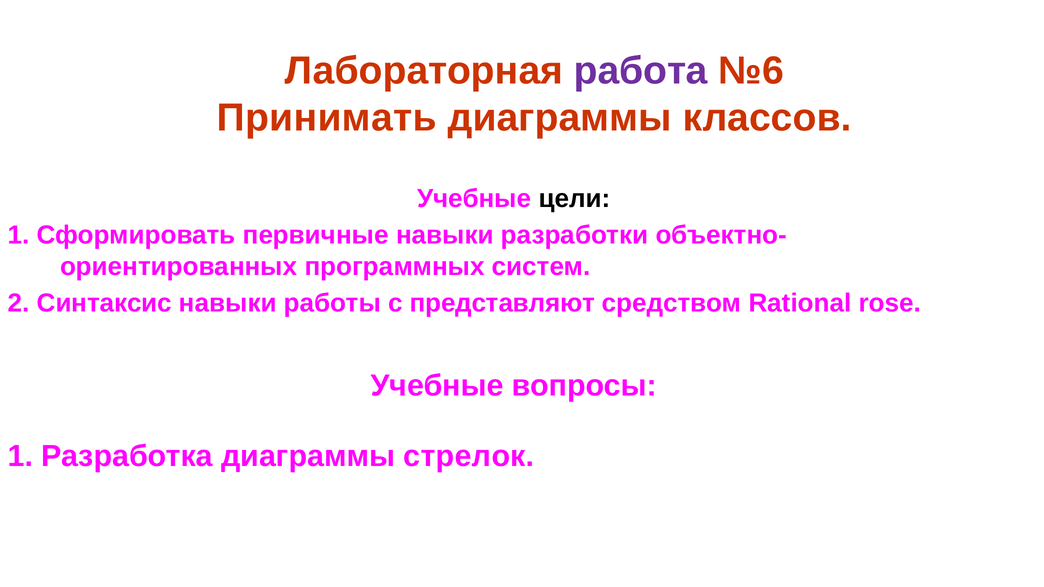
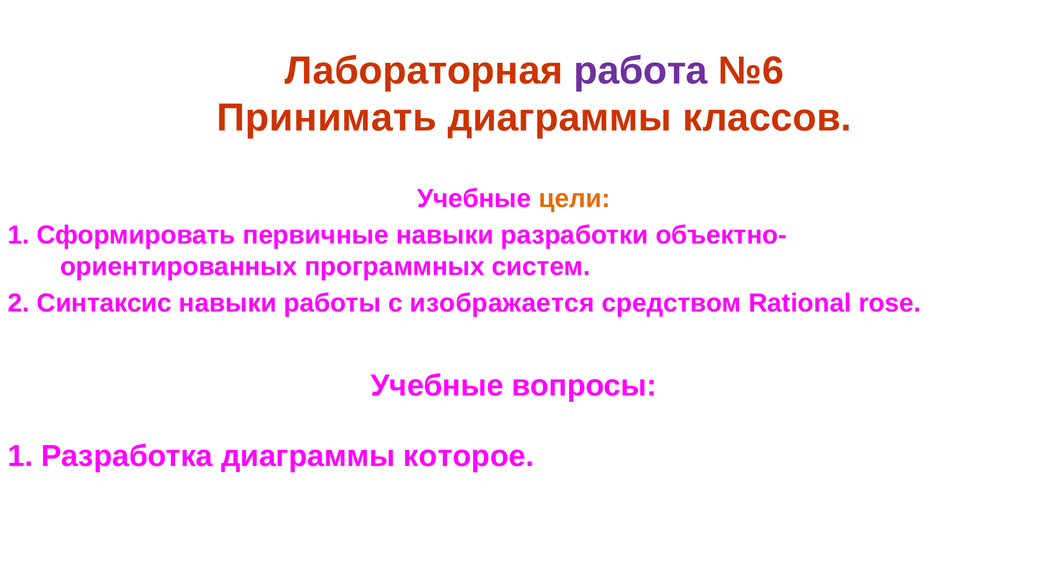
цели colour: black -> orange
представляют: представляют -> изображается
стрелок: стрелок -> которое
